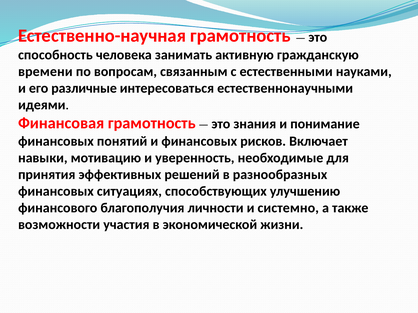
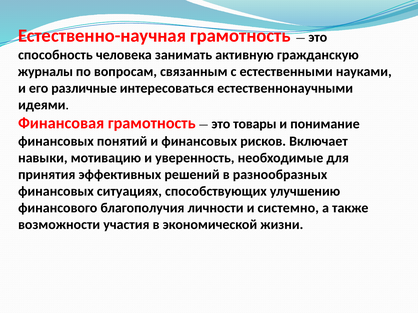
времени: времени -> журналы
знания: знания -> товары
